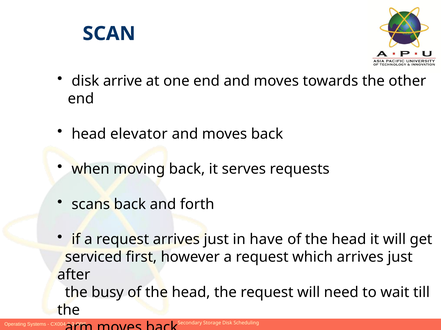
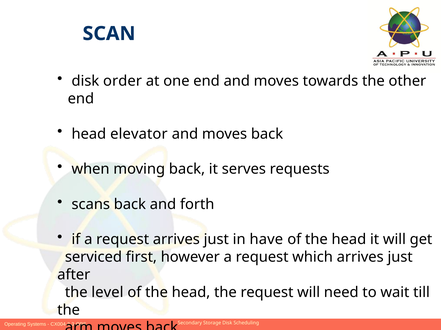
arrive: arrive -> order
busy: busy -> level
